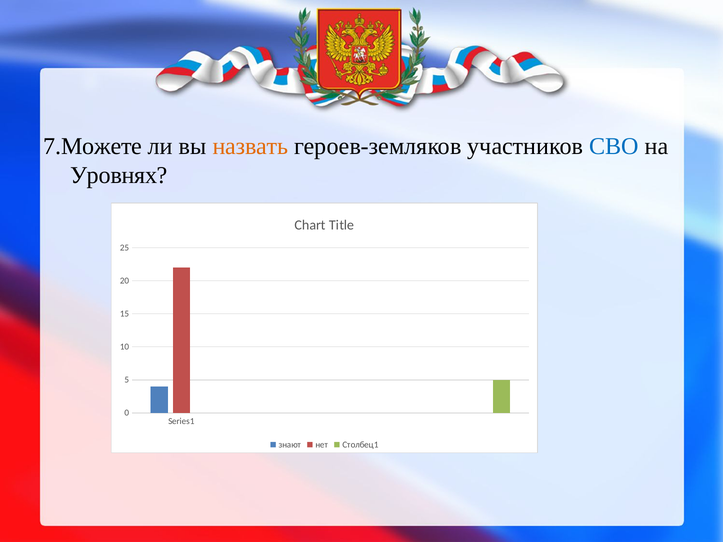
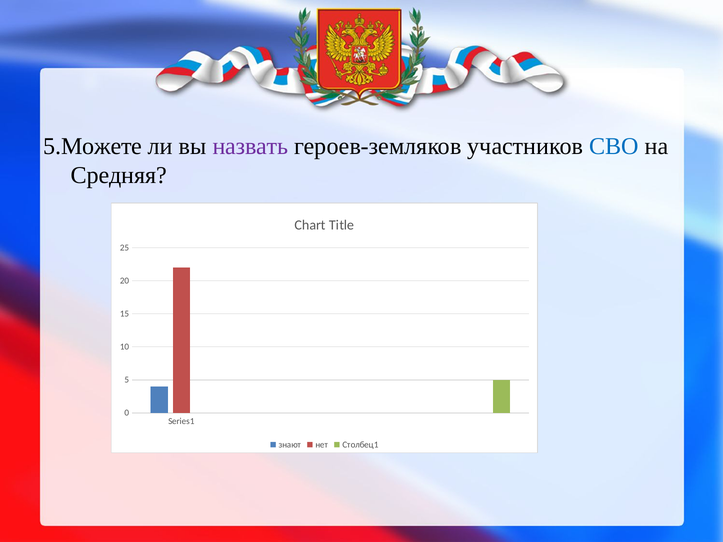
7.Можете: 7.Можете -> 5.Можете
назвать colour: orange -> purple
Уровнях: Уровнях -> Средняя
